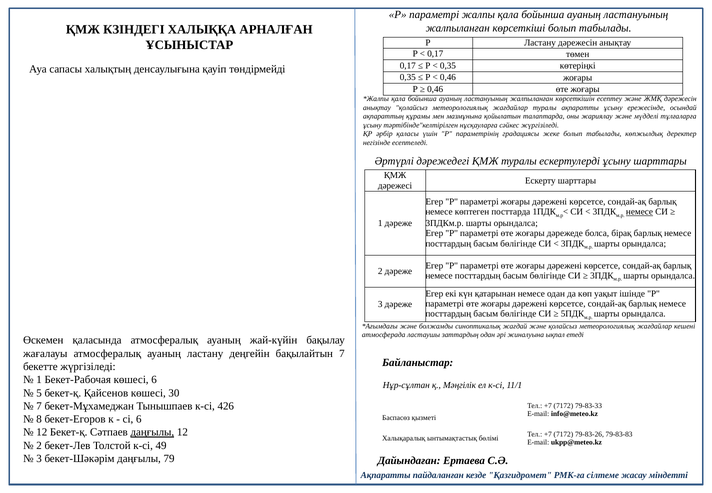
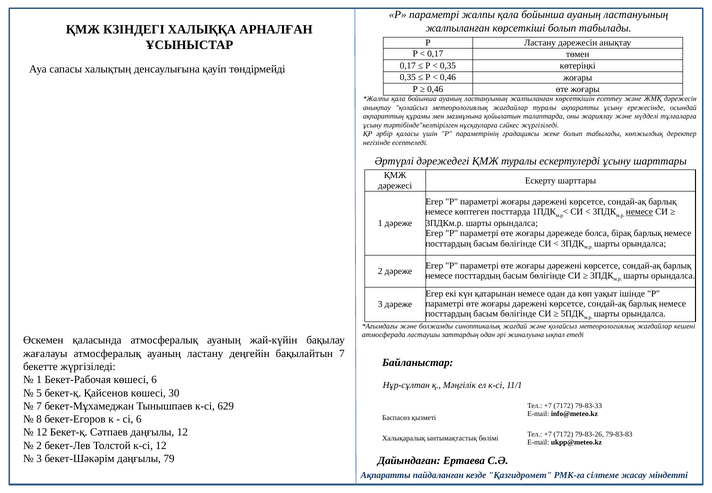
426: 426 -> 629
даңғылы at (152, 432) underline: present -> none
к-сі 49: 49 -> 12
